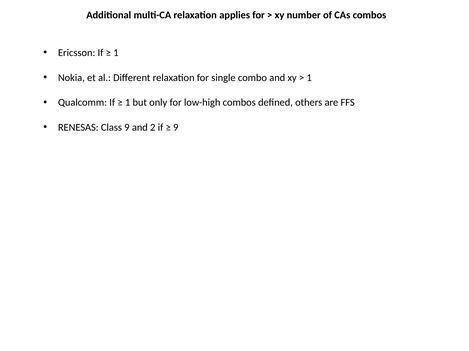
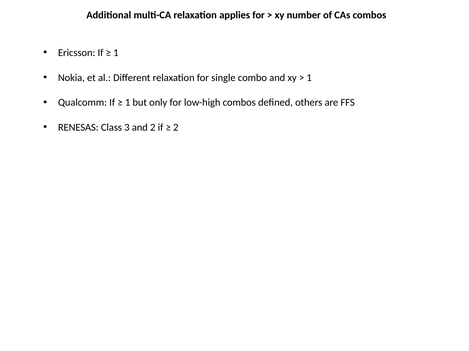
Class 9: 9 -> 3
9 at (176, 128): 9 -> 2
